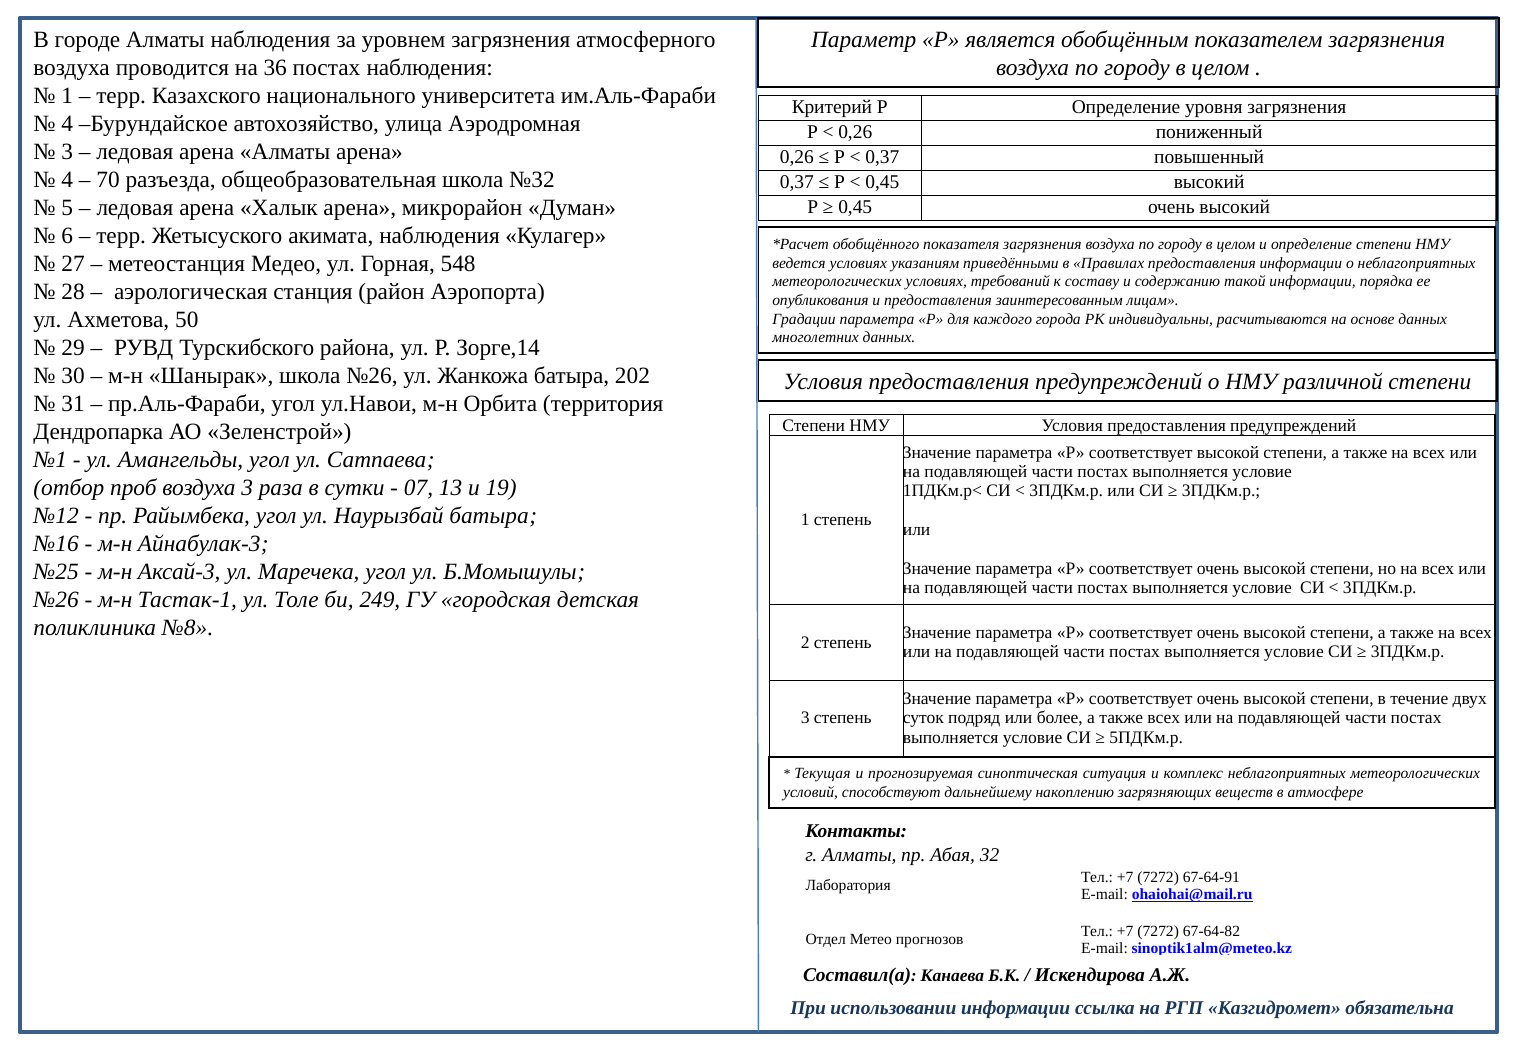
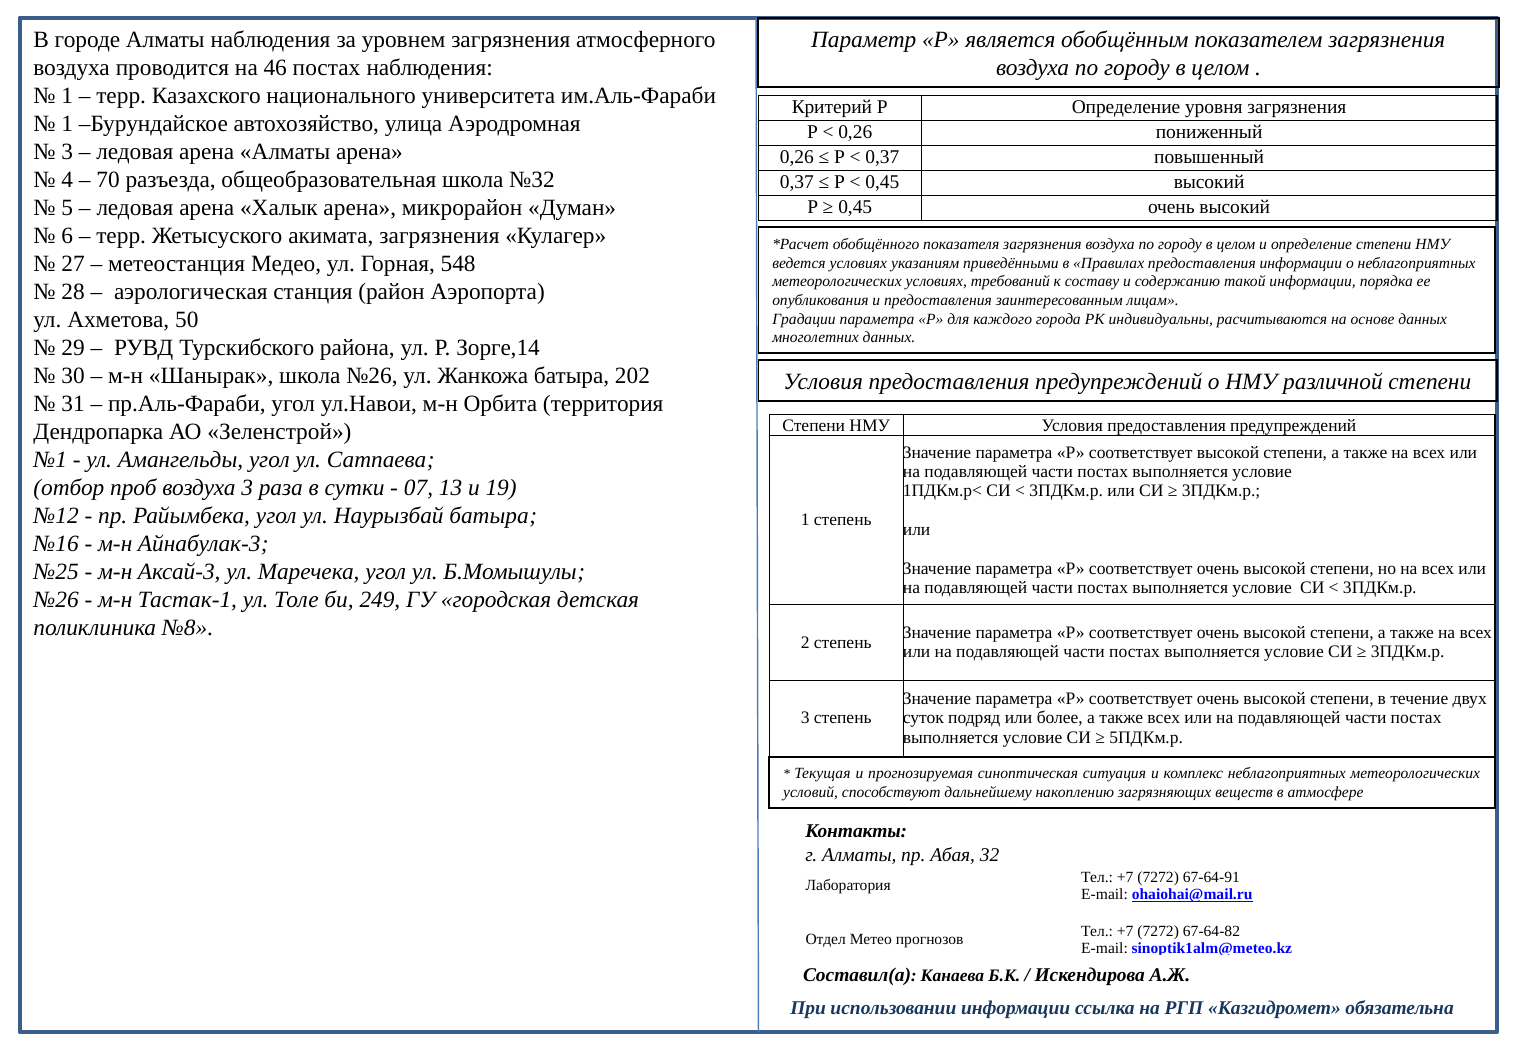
36: 36 -> 46
4 at (67, 124): 4 -> 1
акимата наблюдения: наблюдения -> загрязнения
